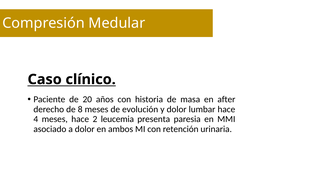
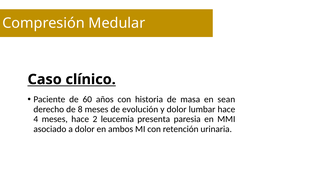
20: 20 -> 60
after: after -> sean
